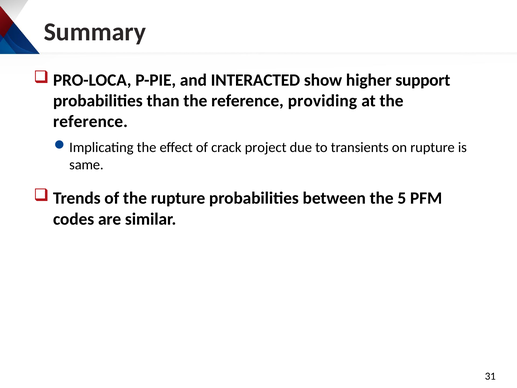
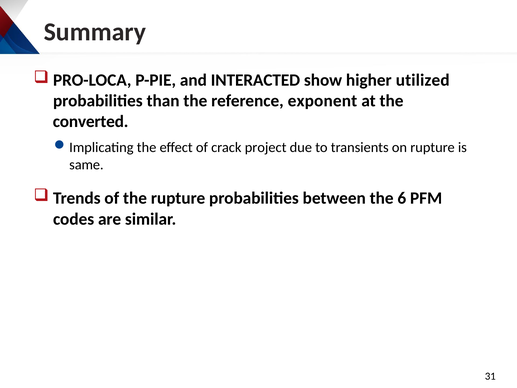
support: support -> utilized
providing: providing -> exponent
reference at (90, 121): reference -> converted
5: 5 -> 6
